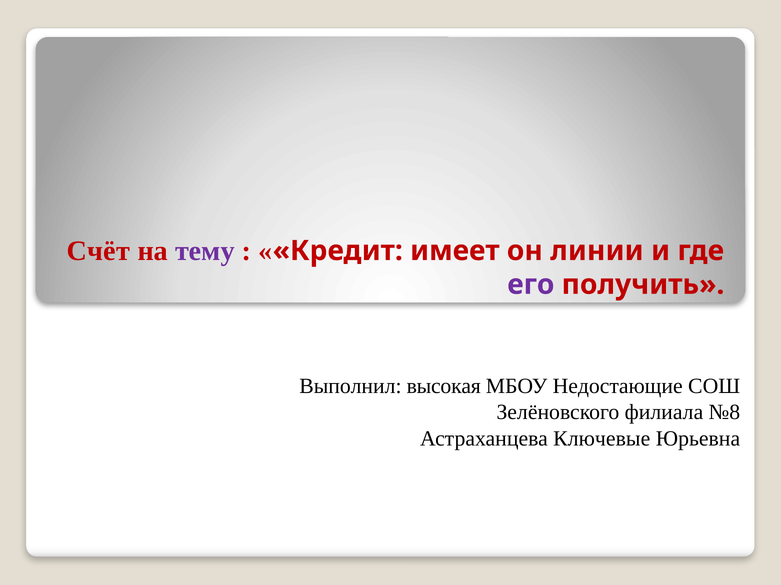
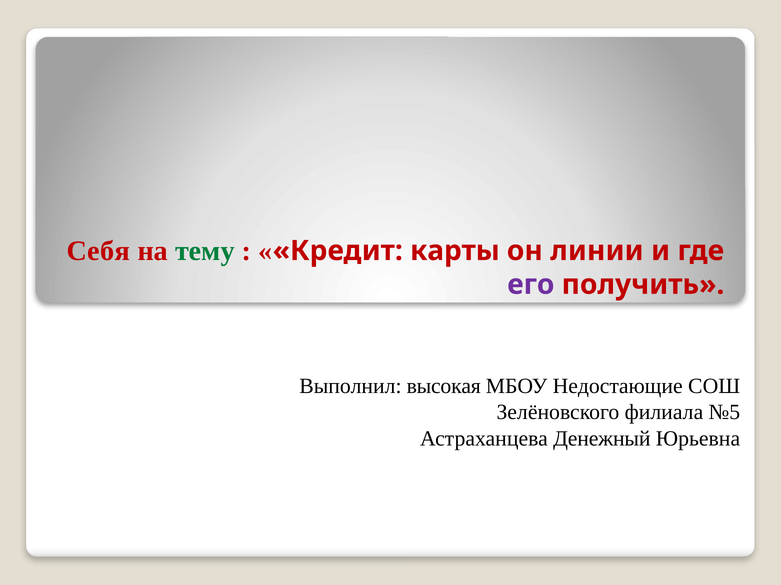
Счёт: Счёт -> Себя
тему colour: purple -> green
имеет: имеет -> карты
№8: №8 -> №5
Ключевые: Ключевые -> Денежный
